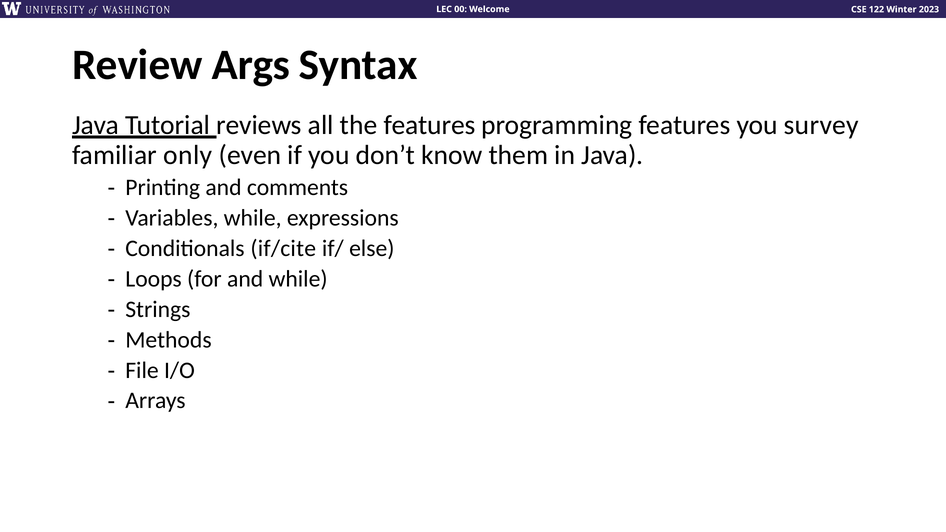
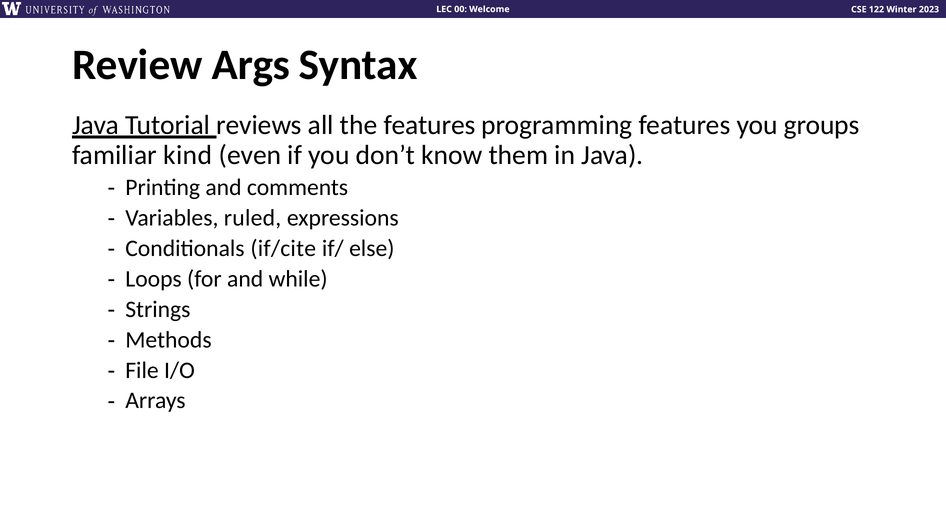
survey: survey -> groups
only: only -> kind
Variables while: while -> ruled
